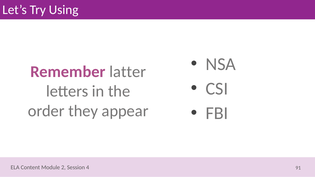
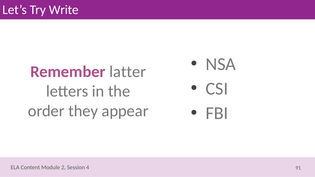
Using: Using -> Write
